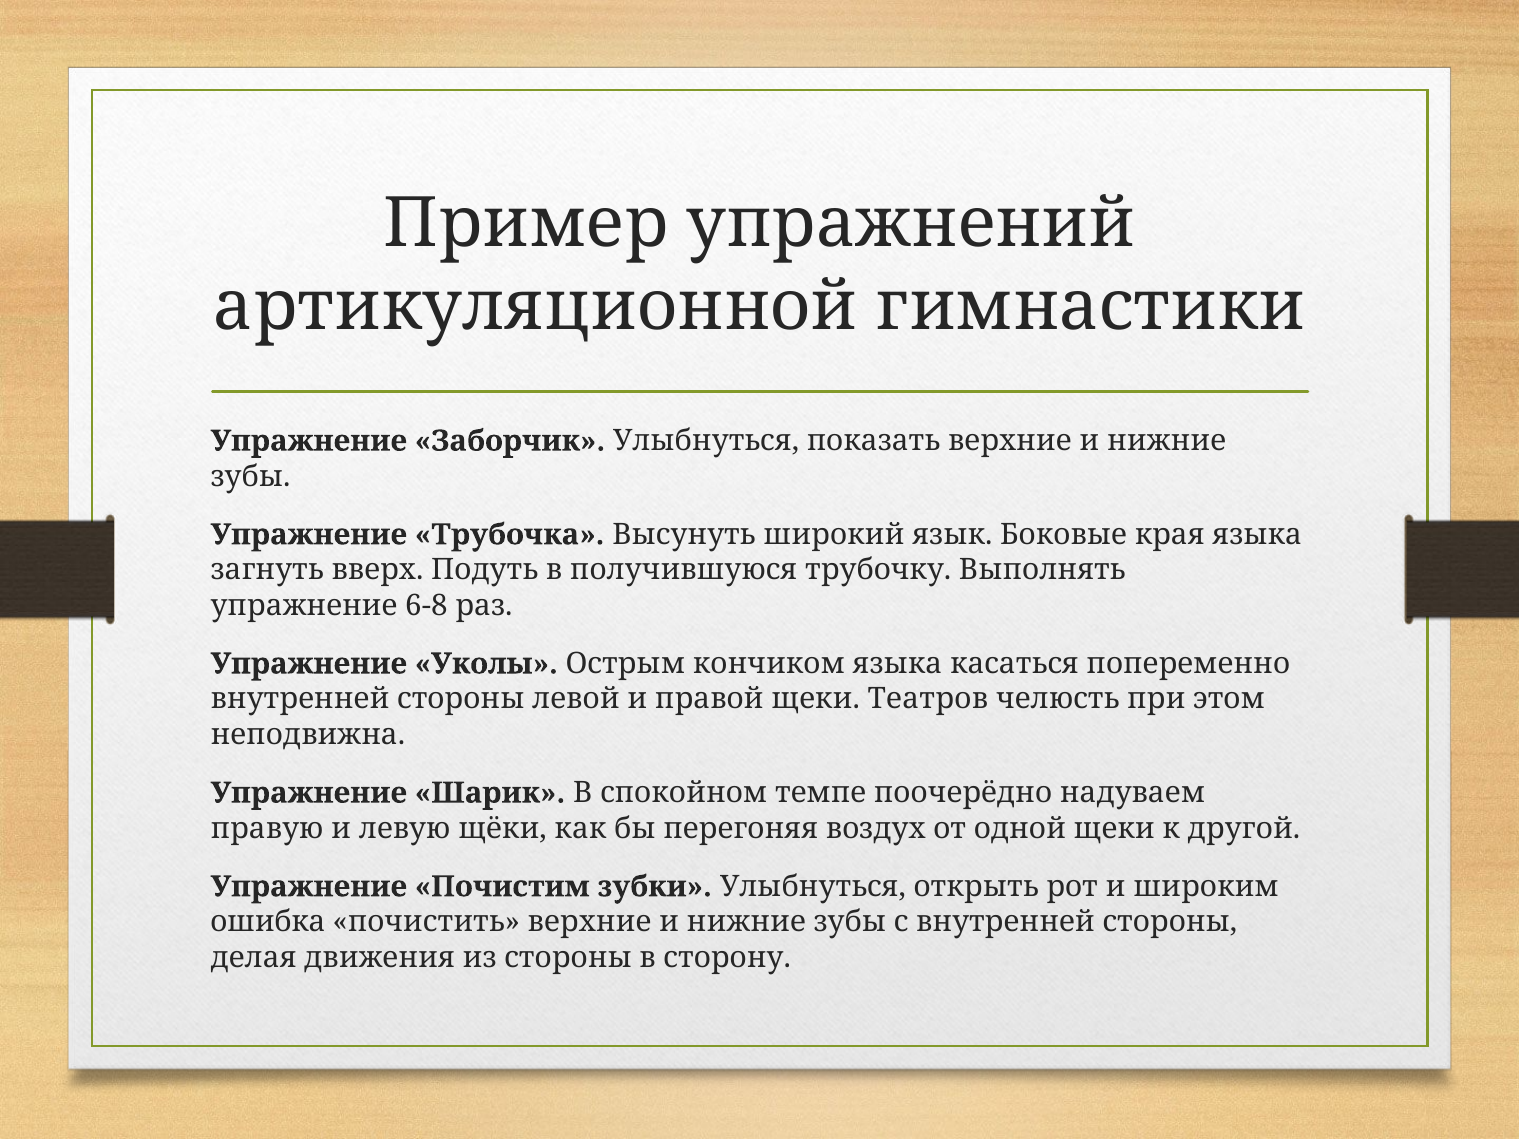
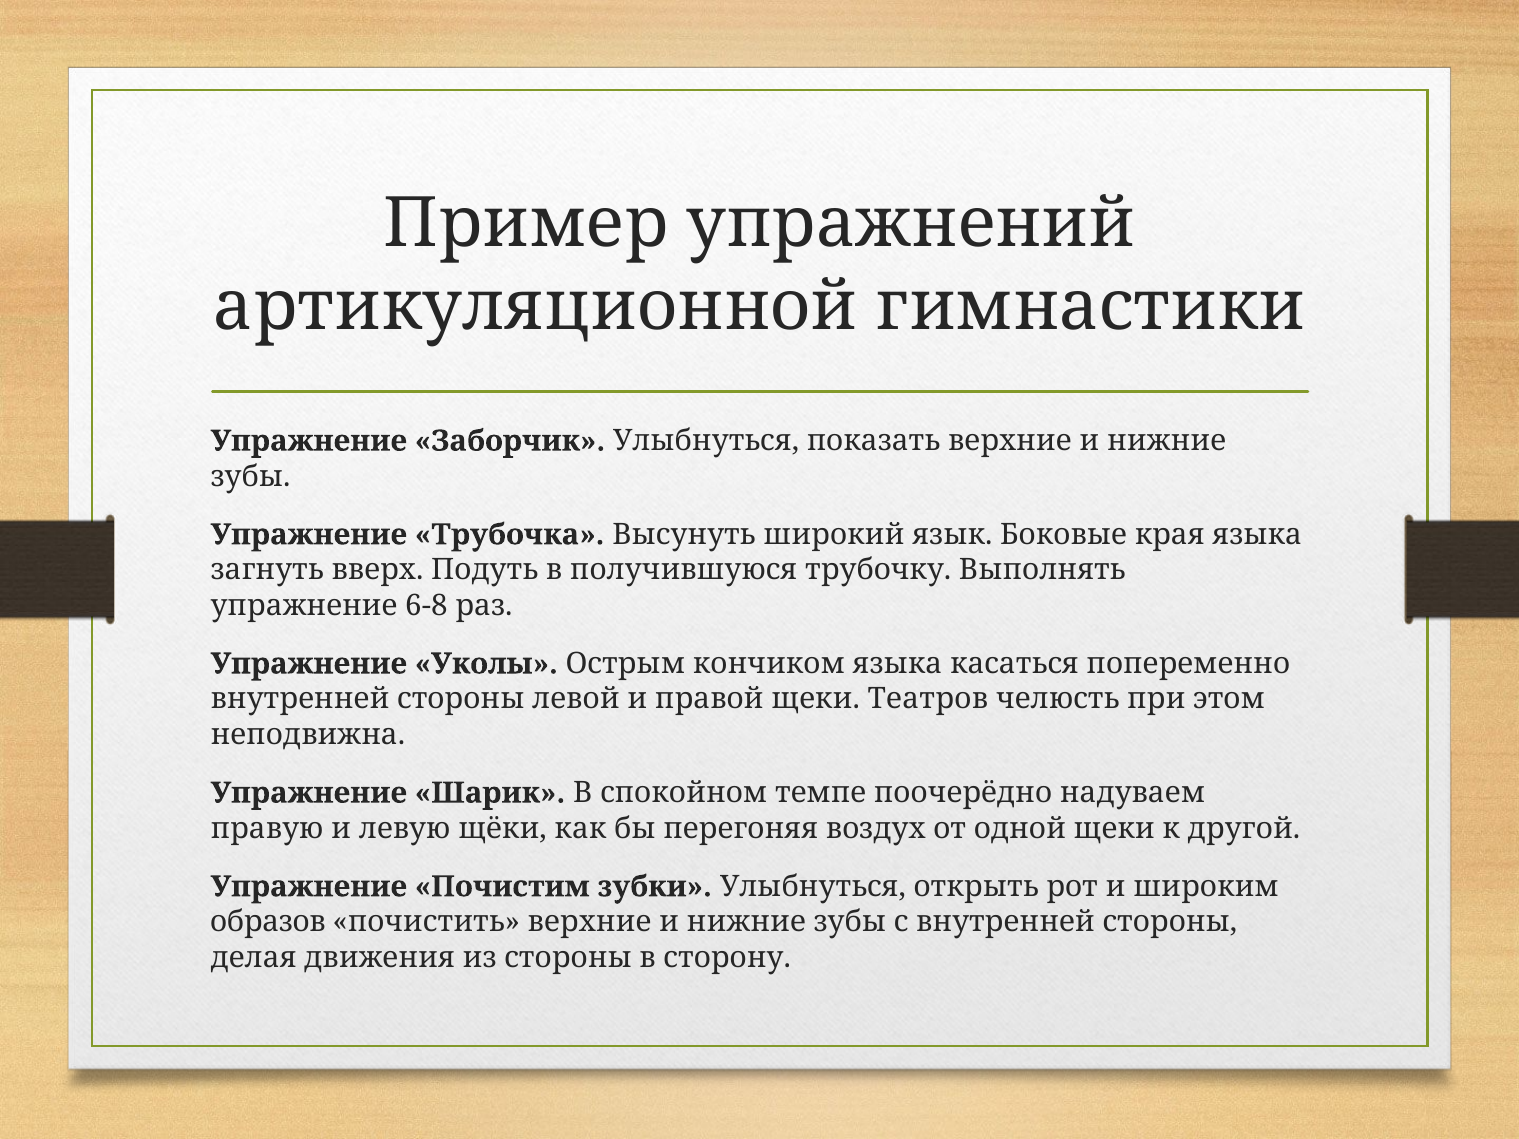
ошибка: ошибка -> образов
